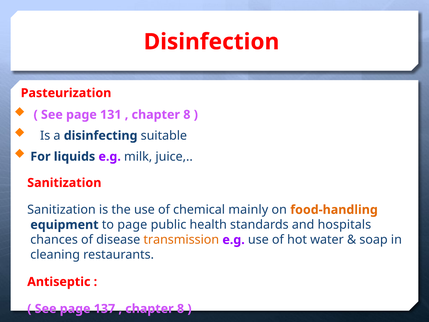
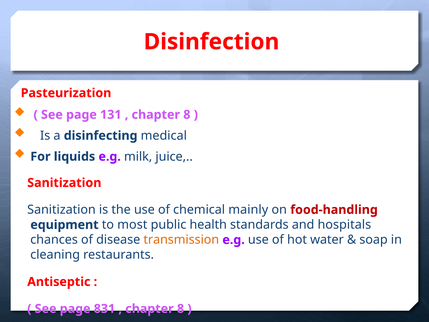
suitable: suitable -> medical
food-handling colour: orange -> red
to page: page -> most
137: 137 -> 831
